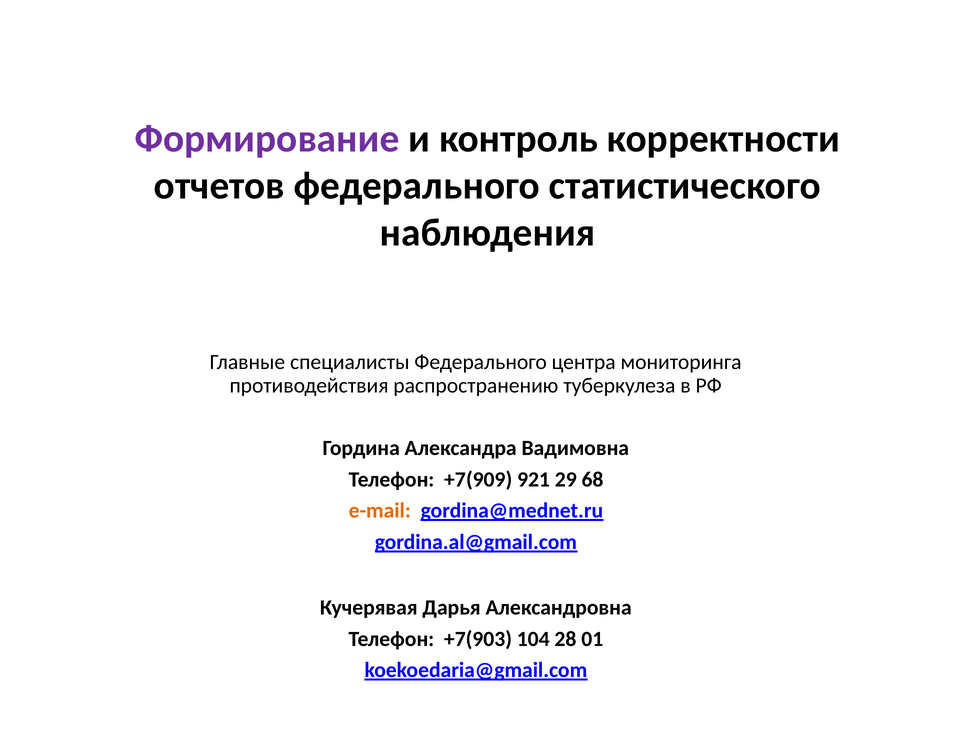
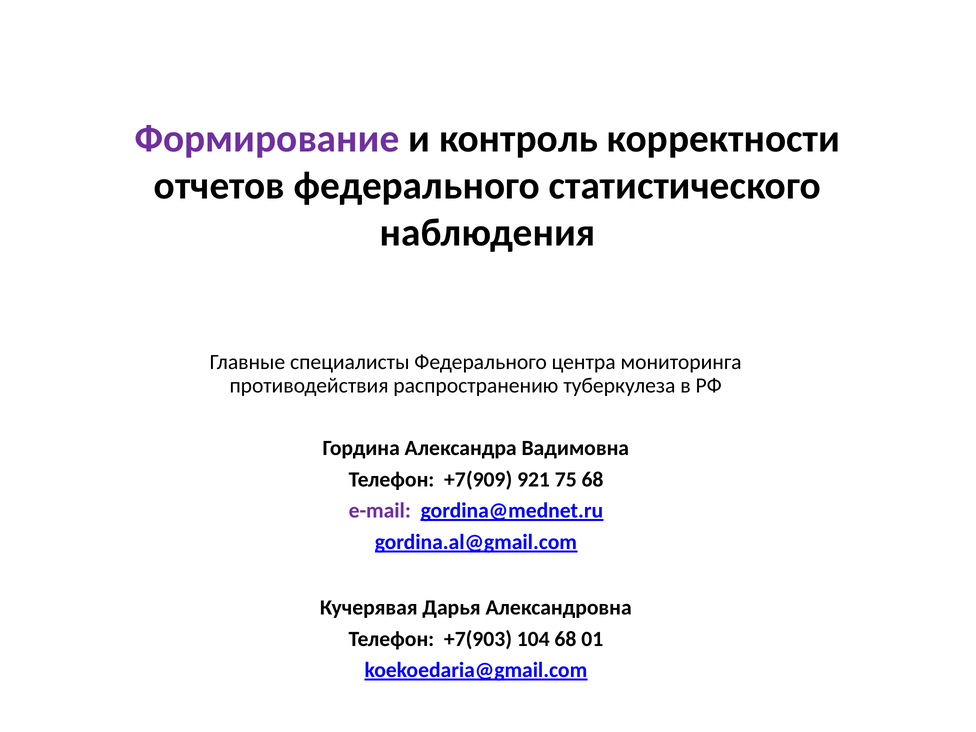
29: 29 -> 75
e-mail colour: orange -> purple
104 28: 28 -> 68
